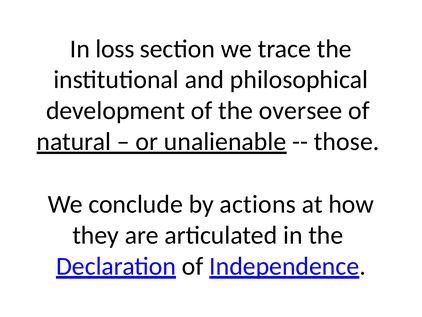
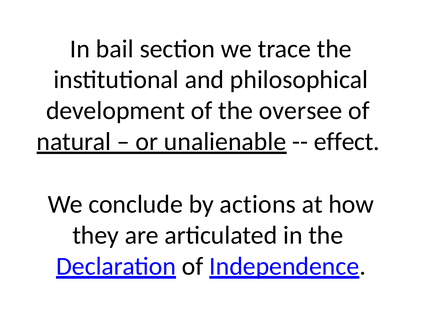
loss: loss -> bail
those: those -> effect
